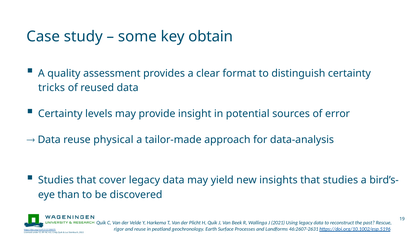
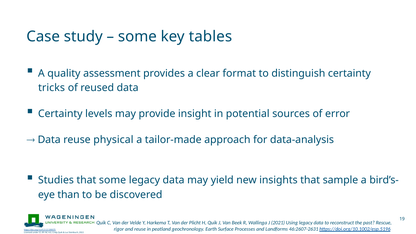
obtain: obtain -> tables
that cover: cover -> some
that studies: studies -> sample
